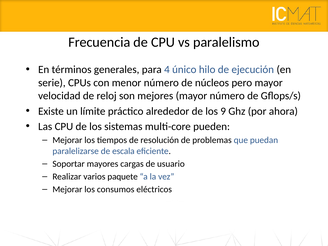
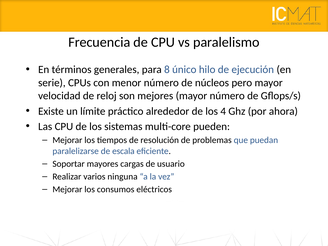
4: 4 -> 8
9: 9 -> 4
paquete: paquete -> ninguna
